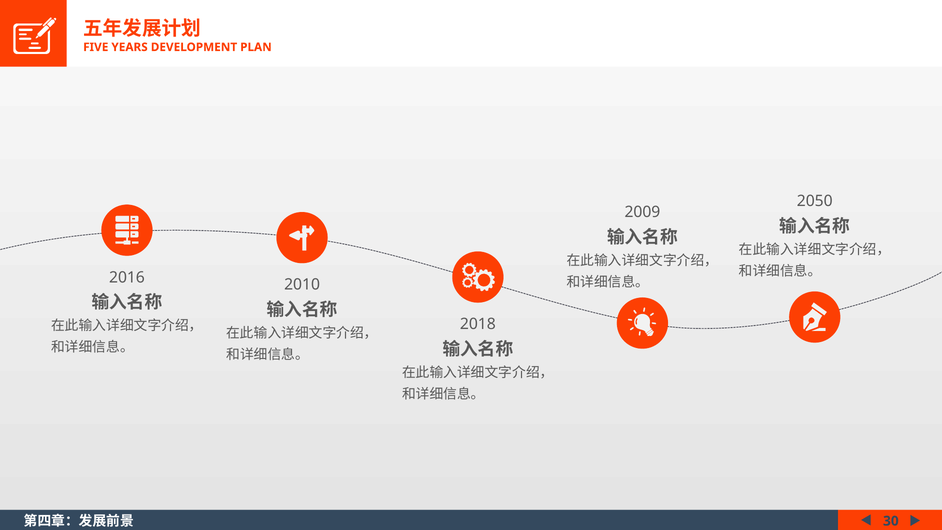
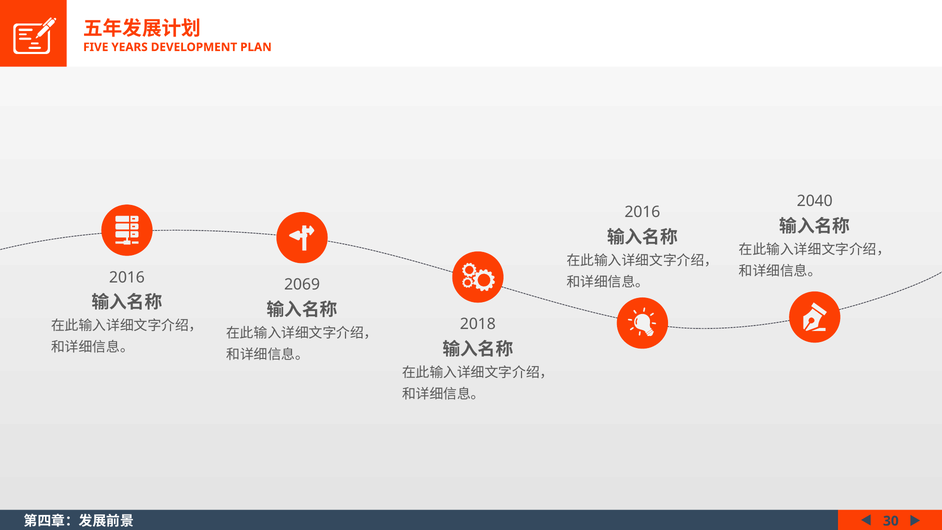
2050: 2050 -> 2040
2009 at (642, 212): 2009 -> 2016
2010: 2010 -> 2069
